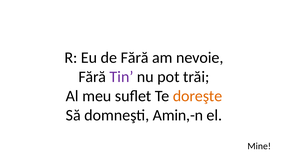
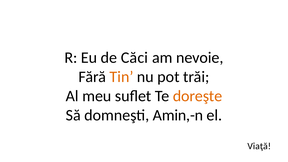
de Fără: Fără -> Căci
Tin colour: purple -> orange
Mine: Mine -> Viaţă
